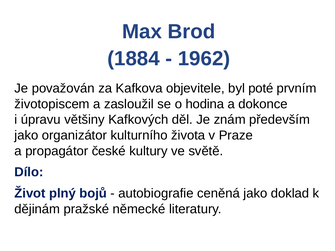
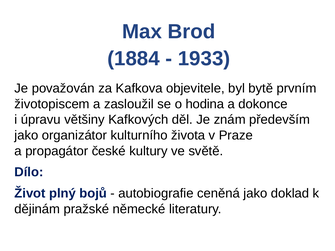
1962: 1962 -> 1933
poté: poté -> bytě
